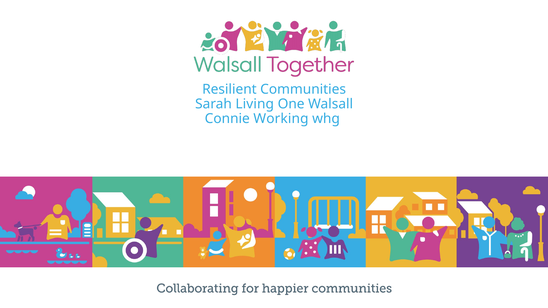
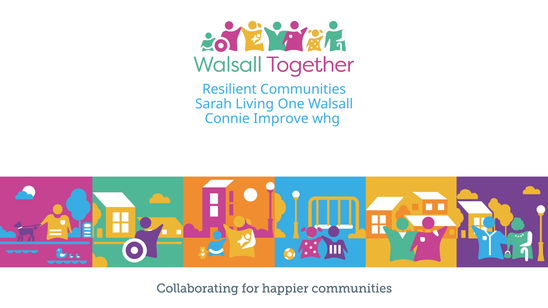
Working: Working -> Improve
